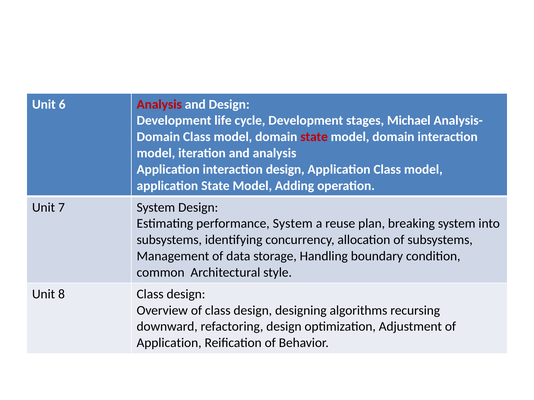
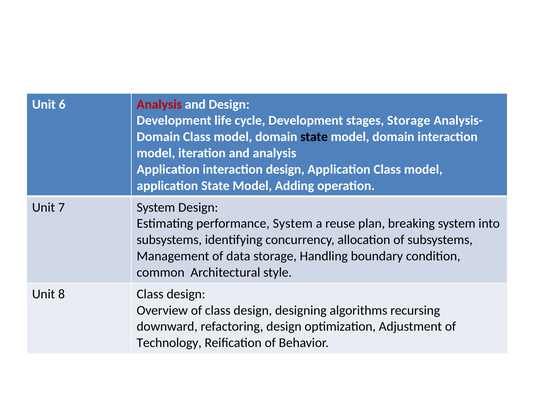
stages Michael: Michael -> Storage
state at (314, 137) colour: red -> black
Application at (169, 343): Application -> Technology
